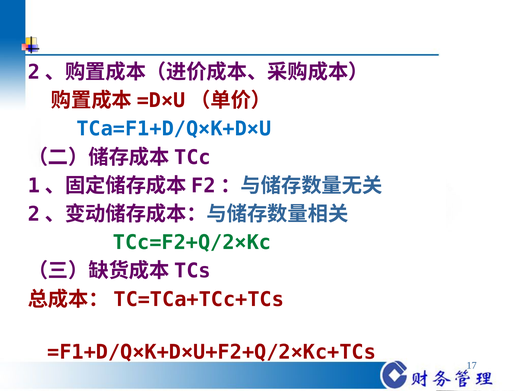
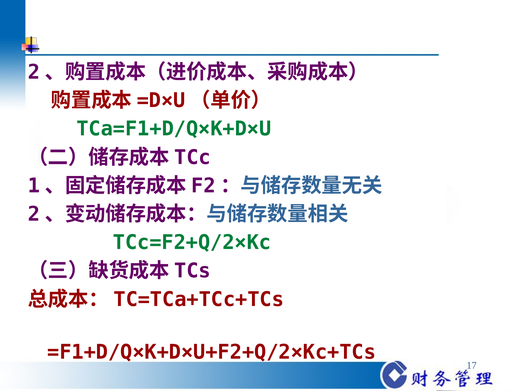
TCa=F1+D/Q×K+D×U colour: blue -> green
